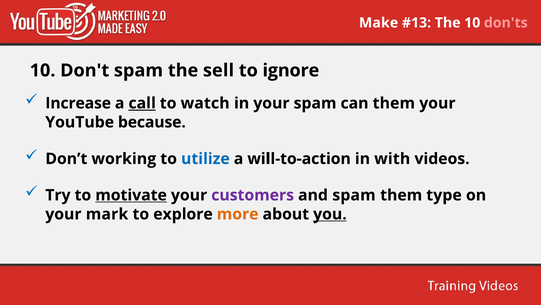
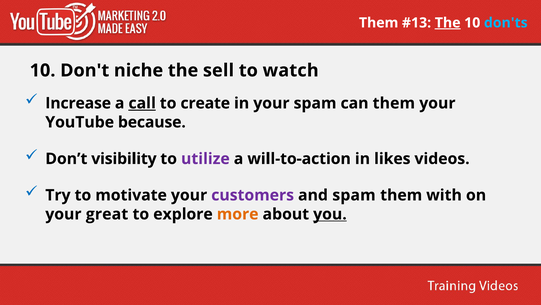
Make at (379, 23): Make -> Them
The at (448, 23) underline: none -> present
don'ts colour: pink -> light blue
Don't spam: spam -> niche
ignore: ignore -> watch
watch: watch -> create
working: working -> visibility
utilize colour: blue -> purple
with: with -> likes
motivate underline: present -> none
type: type -> with
mark: mark -> great
